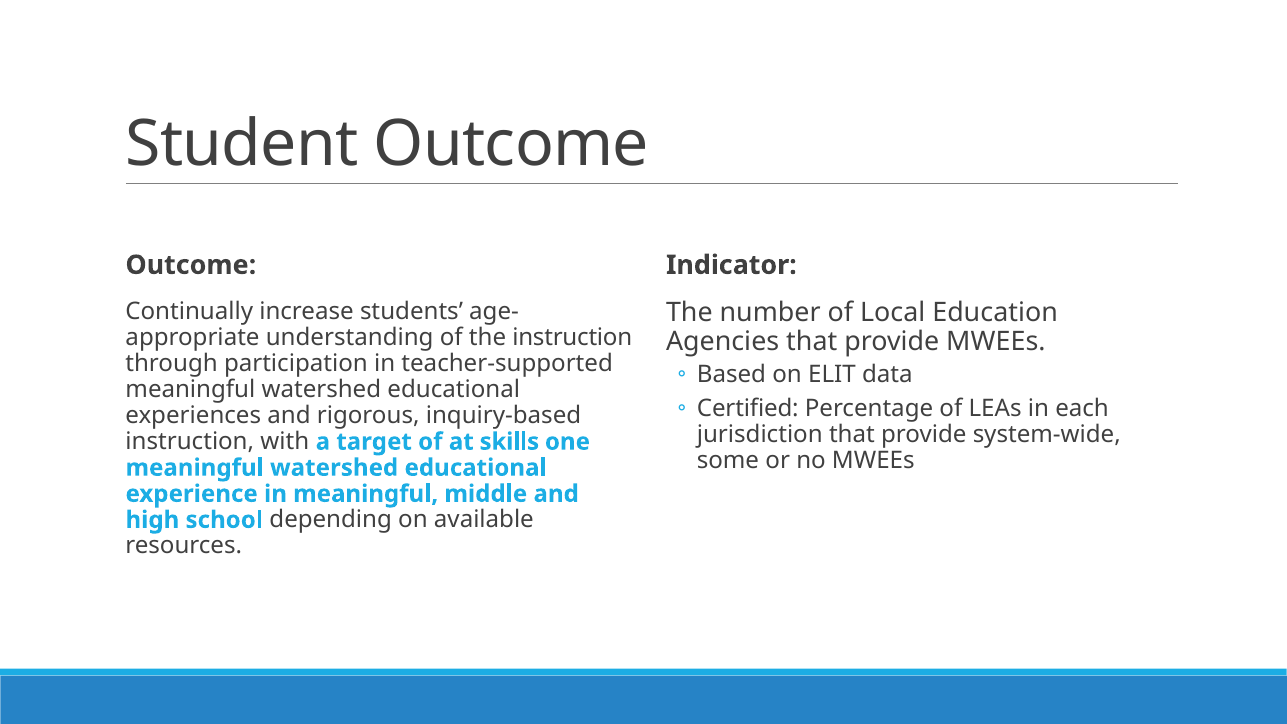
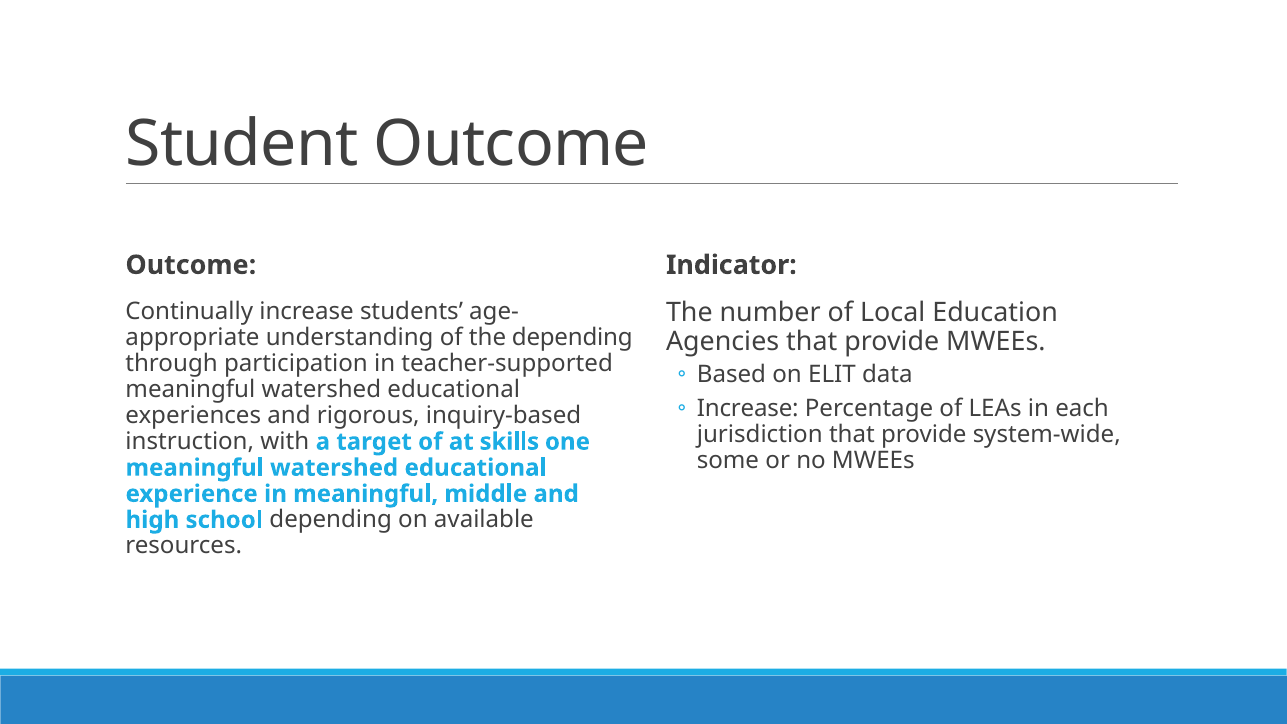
the instruction: instruction -> depending
Certified at (748, 409): Certified -> Increase
